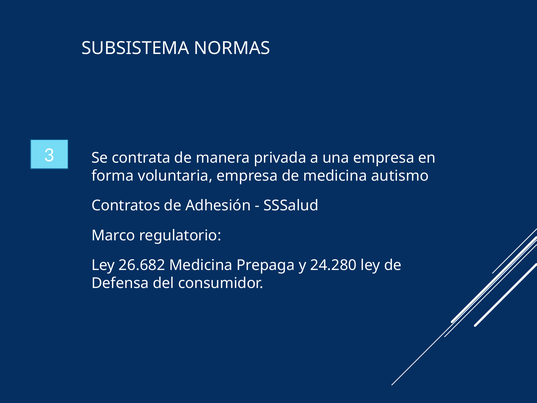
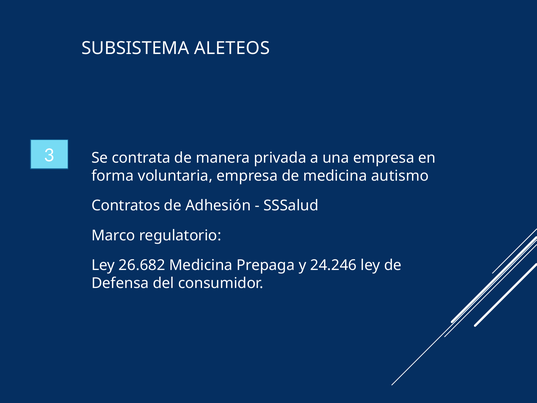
NORMAS: NORMAS -> ALETEOS
24.280: 24.280 -> 24.246
